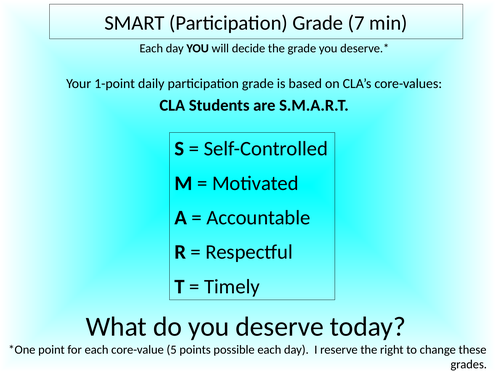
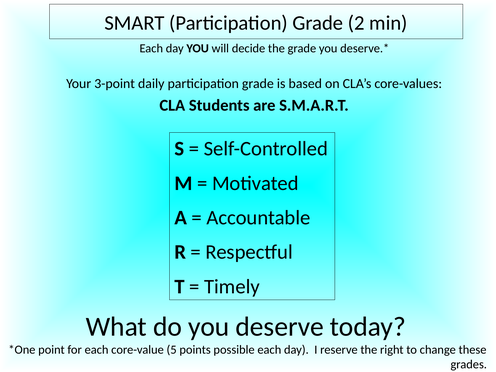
7: 7 -> 2
1-point: 1-point -> 3-point
